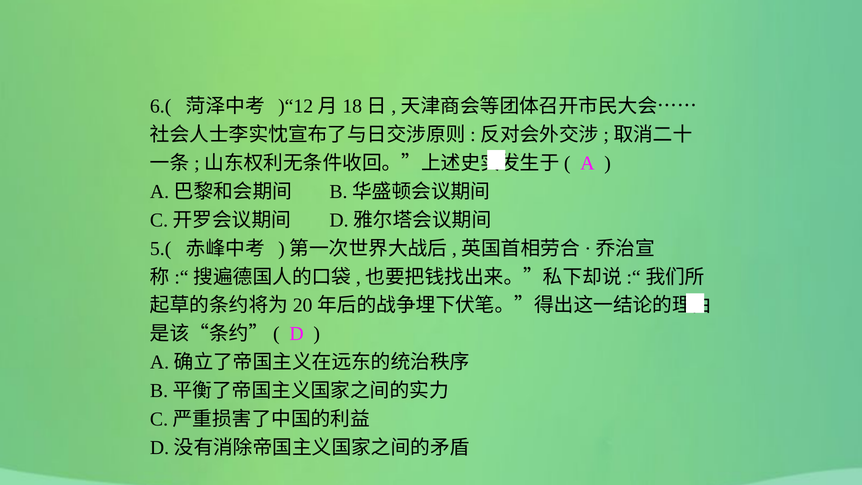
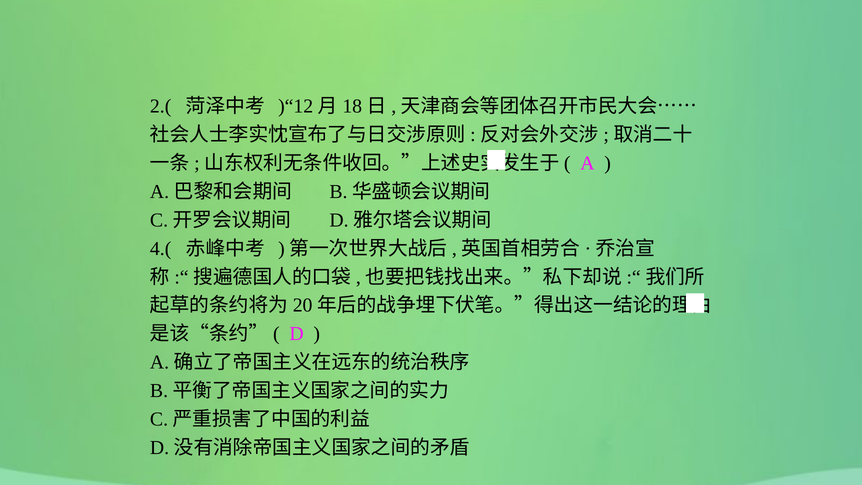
6.(: 6.( -> 2.(
5.(: 5.( -> 4.(
